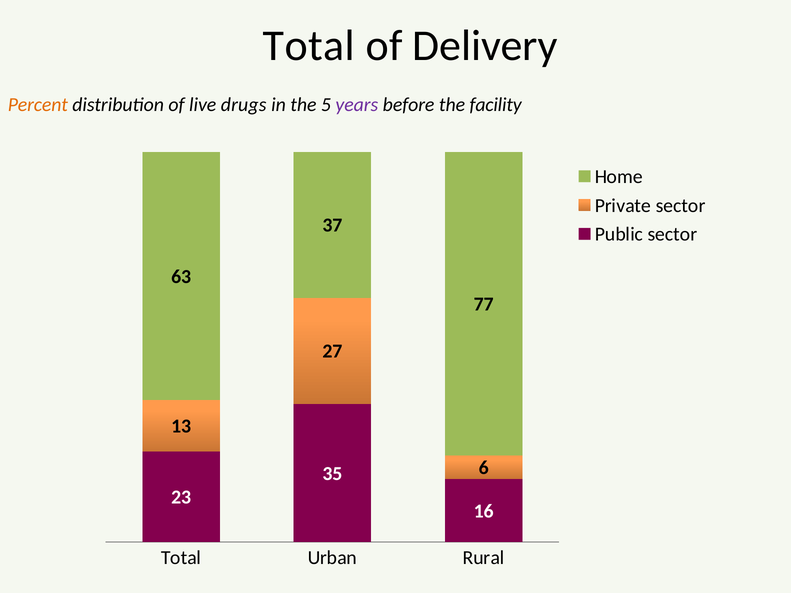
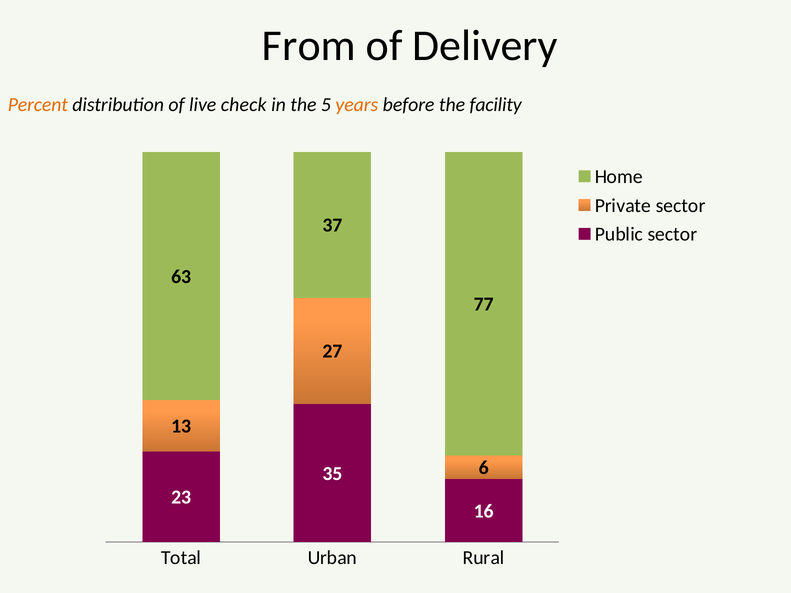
Total at (309, 46): Total -> From
drugs: drugs -> check
years colour: purple -> orange
